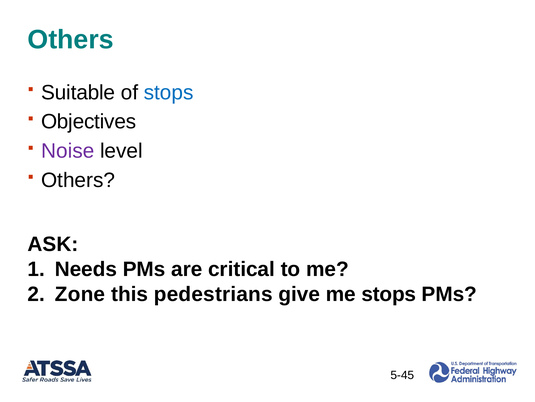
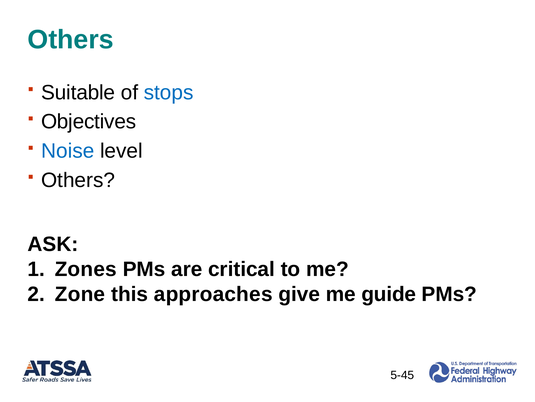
Noise colour: purple -> blue
Needs: Needs -> Zones
pedestrians: pedestrians -> approaches
me stops: stops -> guide
